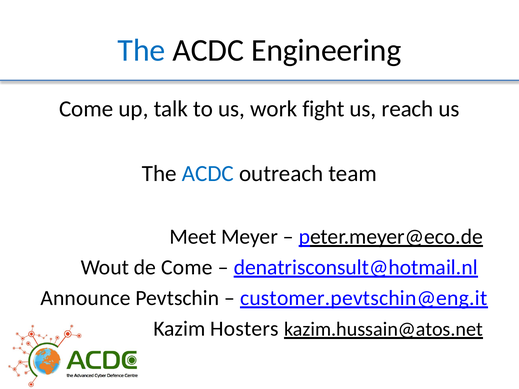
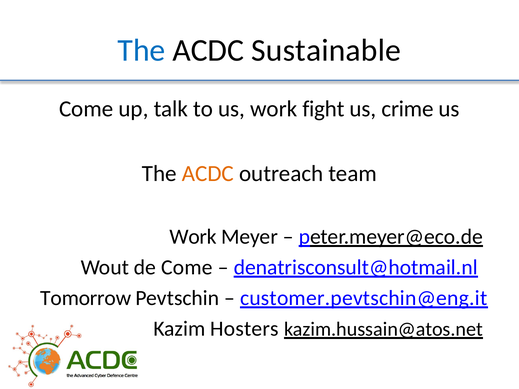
Engineering: Engineering -> Sustainable
reach: reach -> crime
ACDC at (208, 174) colour: blue -> orange
Meet at (193, 237): Meet -> Work
Announce: Announce -> Tomorrow
